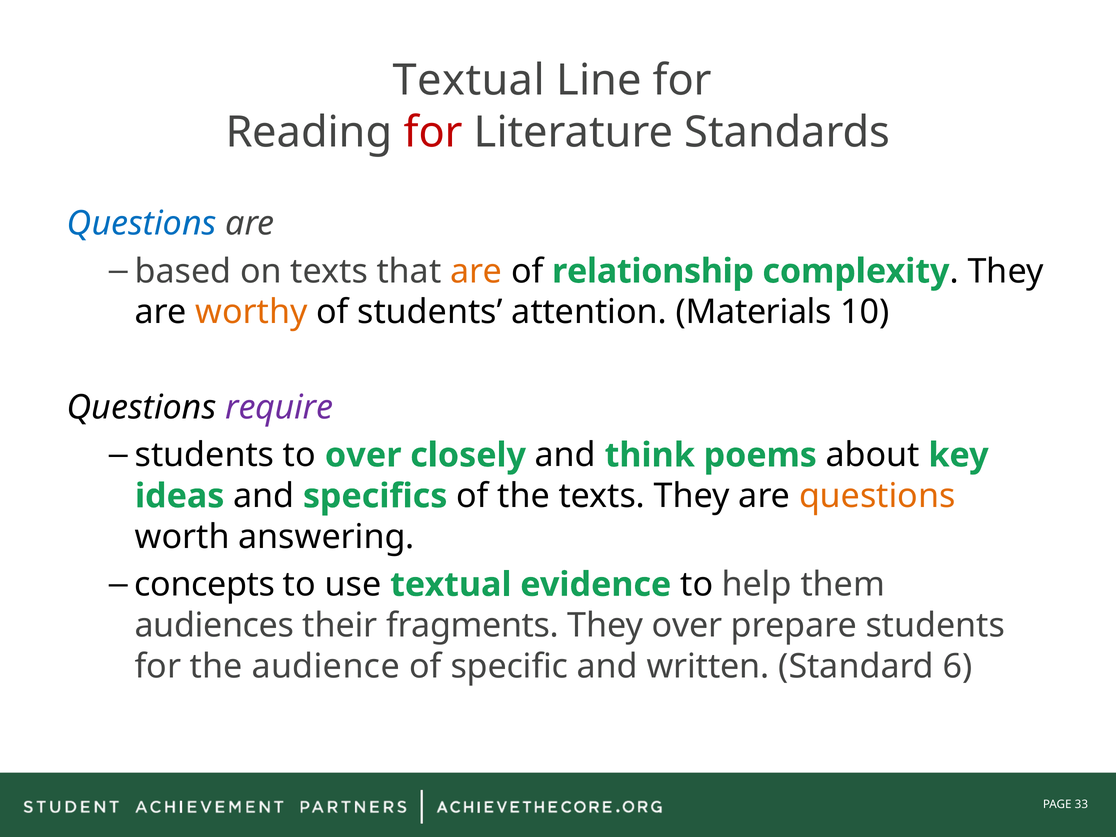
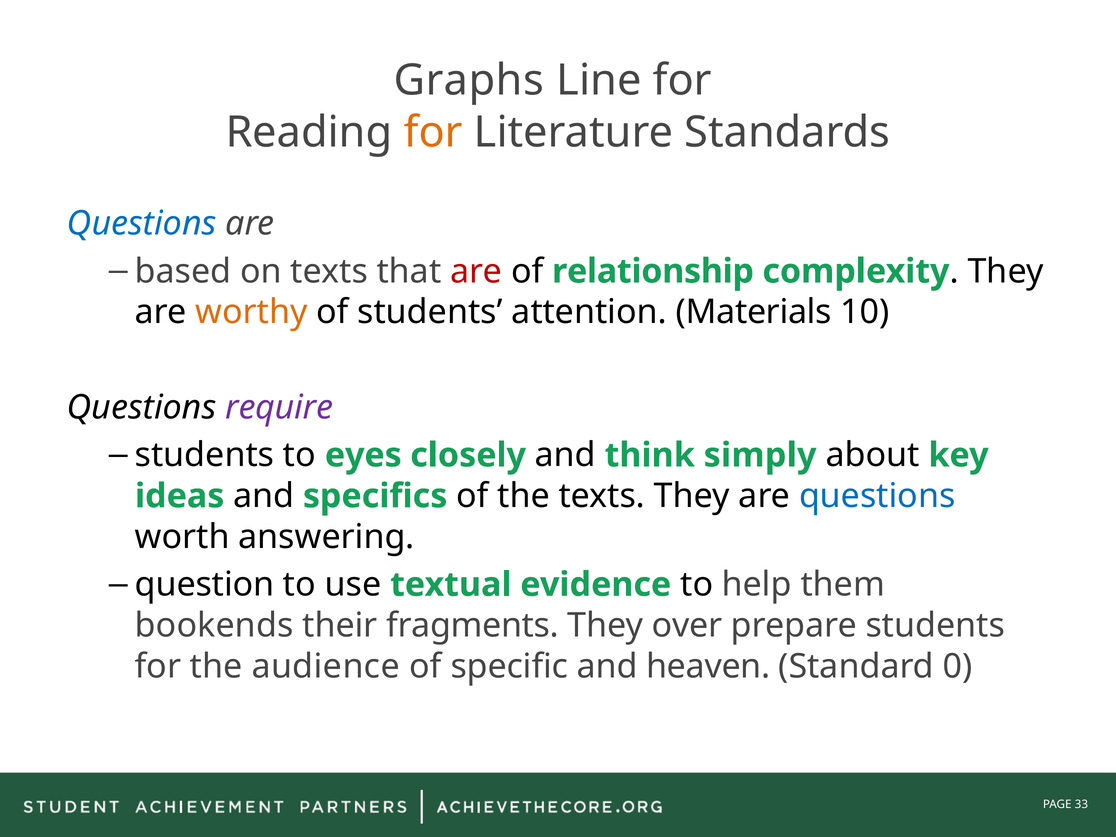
Textual at (469, 80): Textual -> Graphs
for at (433, 132) colour: red -> orange
are at (476, 271) colour: orange -> red
to over: over -> eyes
poems: poems -> simply
questions at (877, 496) colour: orange -> blue
concepts: concepts -> question
audiences: audiences -> bookends
written: written -> heaven
6: 6 -> 0
